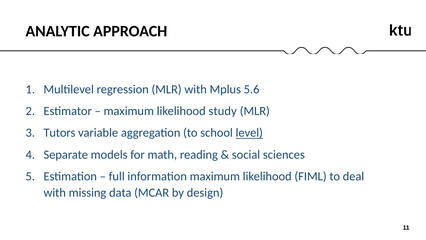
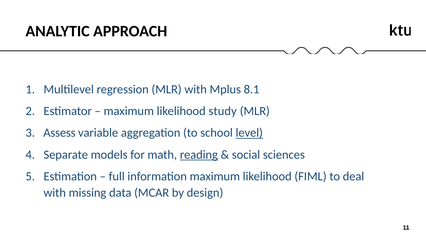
5.6: 5.6 -> 8.1
Tutors: Tutors -> Assess
reading underline: none -> present
